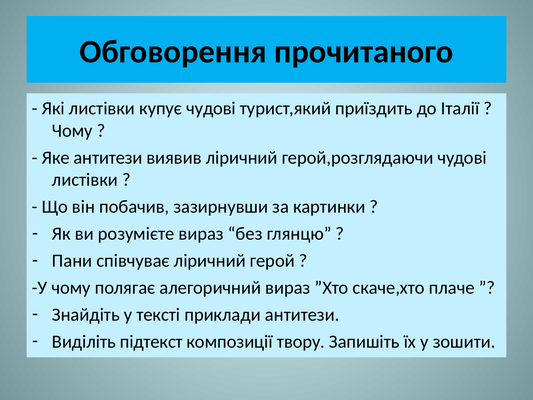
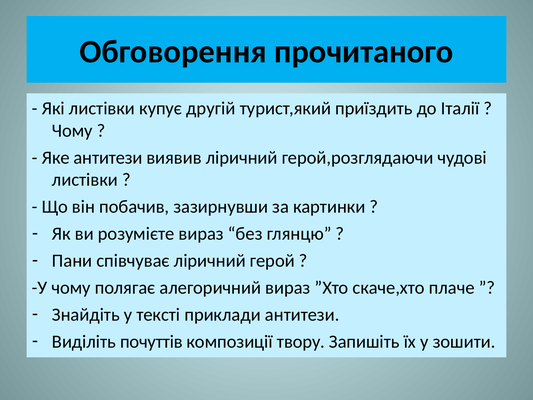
купує чудові: чудові -> другій
підтекст: підтекст -> почуттів
